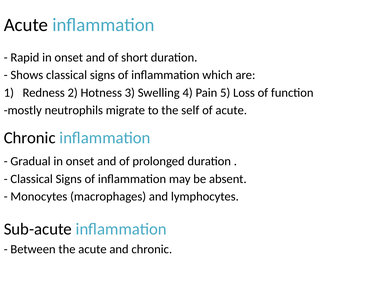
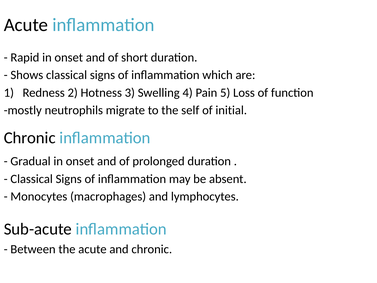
of acute: acute -> initial
